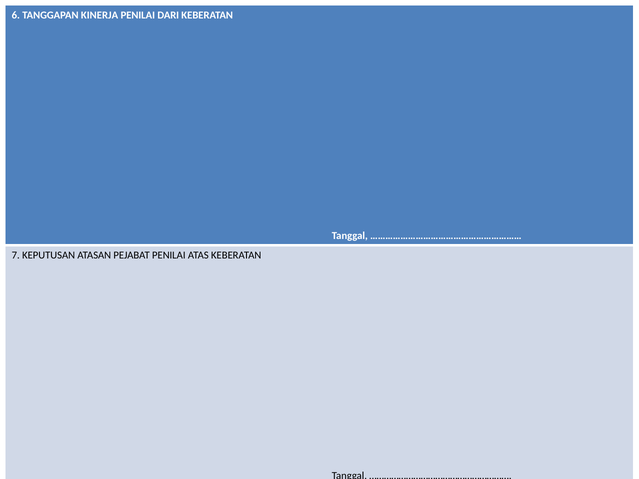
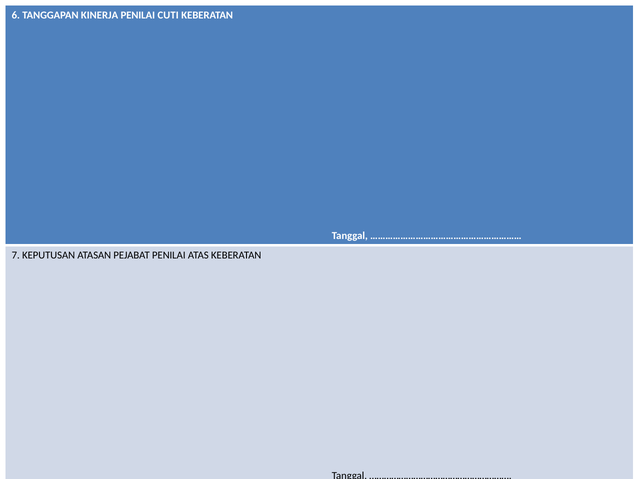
DARI: DARI -> CUTI
